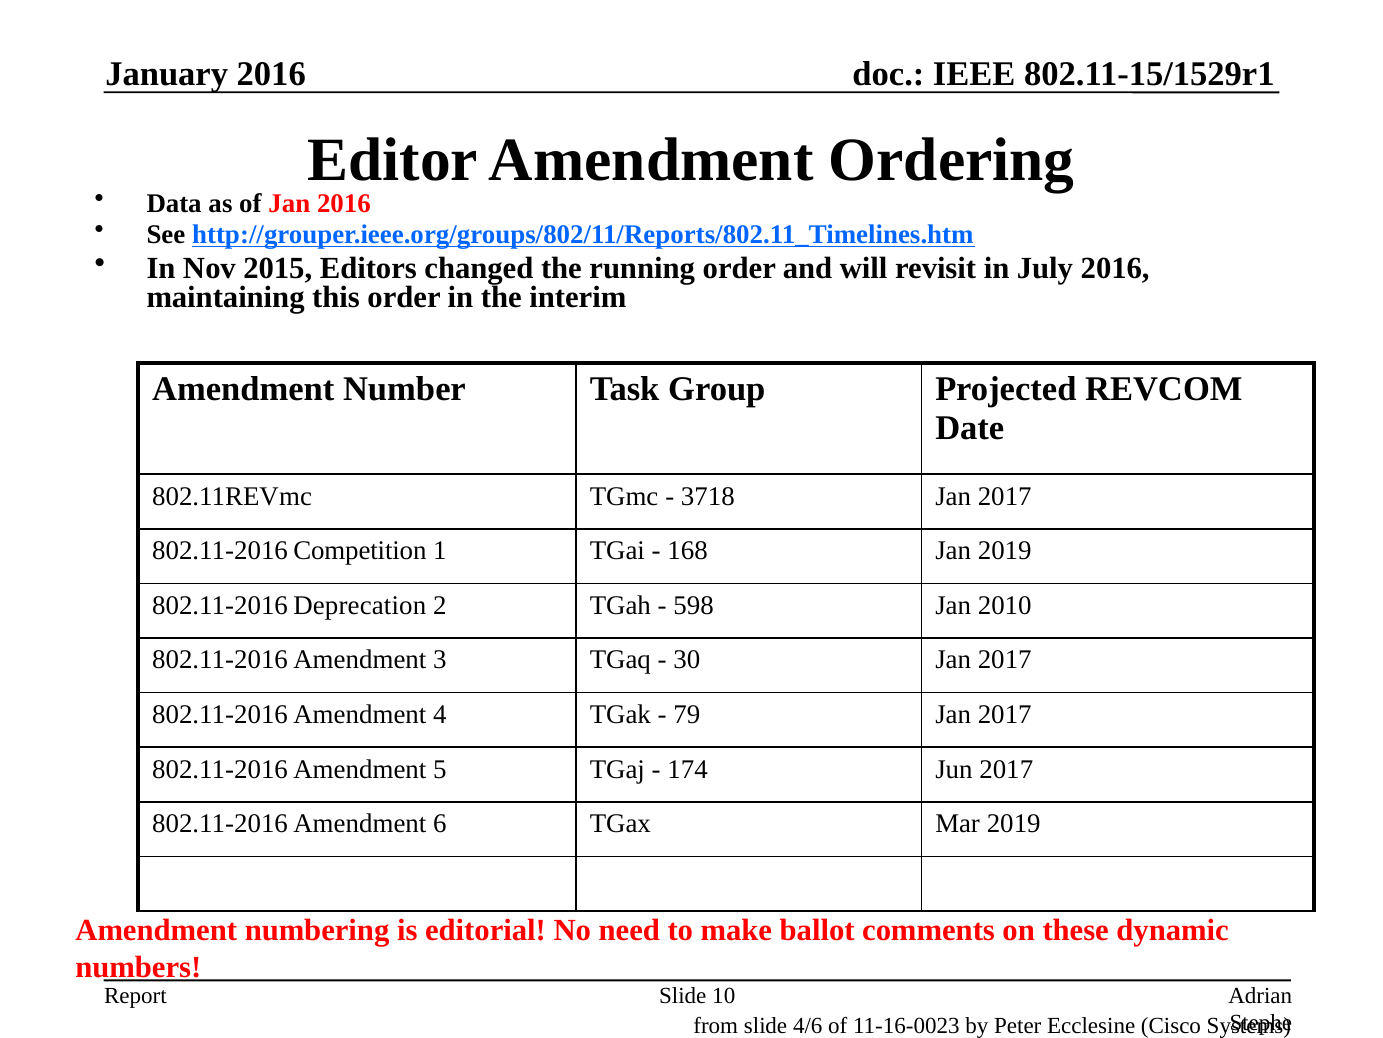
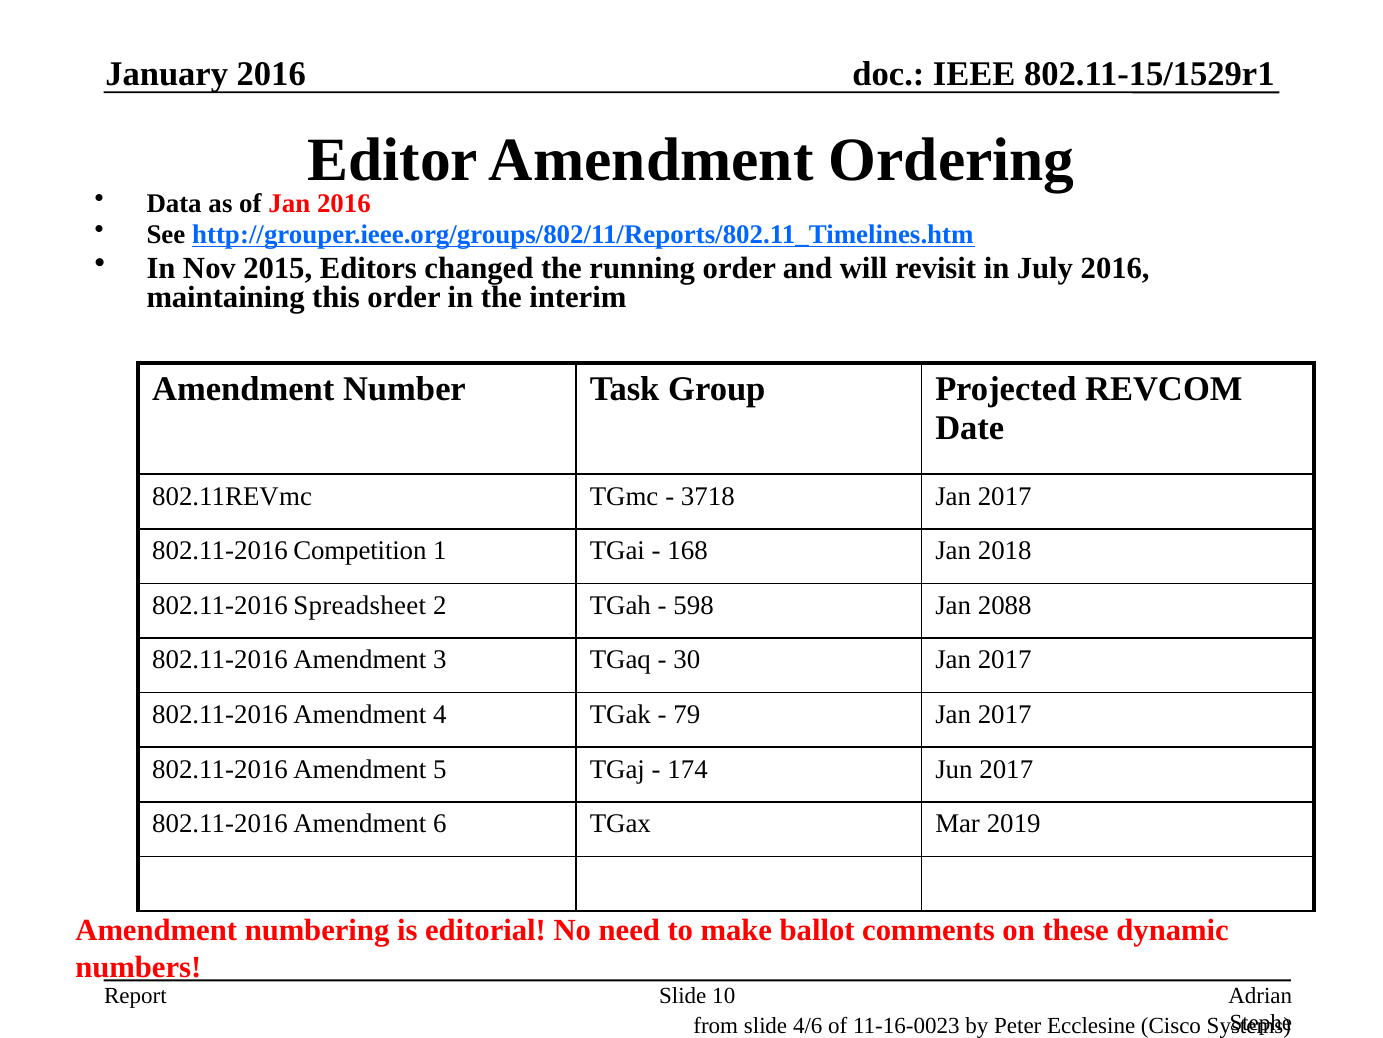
Jan 2019: 2019 -> 2018
Deprecation: Deprecation -> Spreadsheet
2010: 2010 -> 2088
